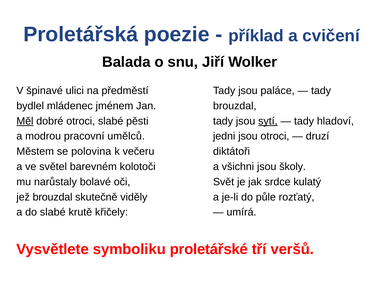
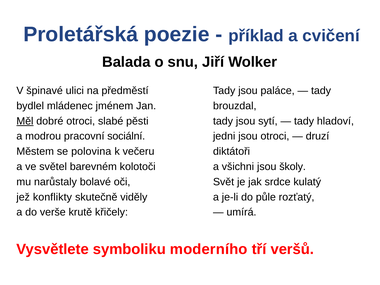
sytí underline: present -> none
umělců: umělců -> sociální
jež brouzdal: brouzdal -> konflikty
do slabé: slabé -> verše
proletářské: proletářské -> moderního
